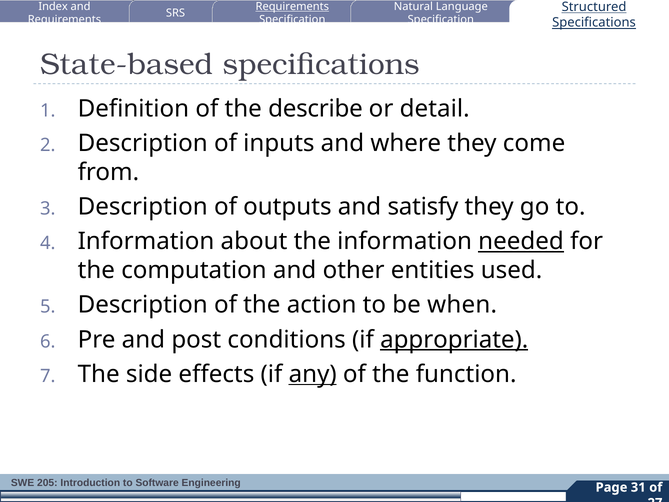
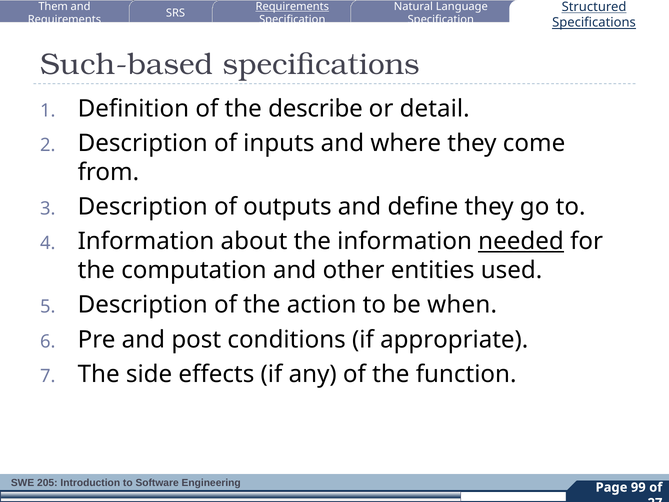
Index: Index -> Them
State-based: State-based -> Such-based
satisfy: satisfy -> define
appropriate underline: present -> none
any underline: present -> none
31: 31 -> 99
